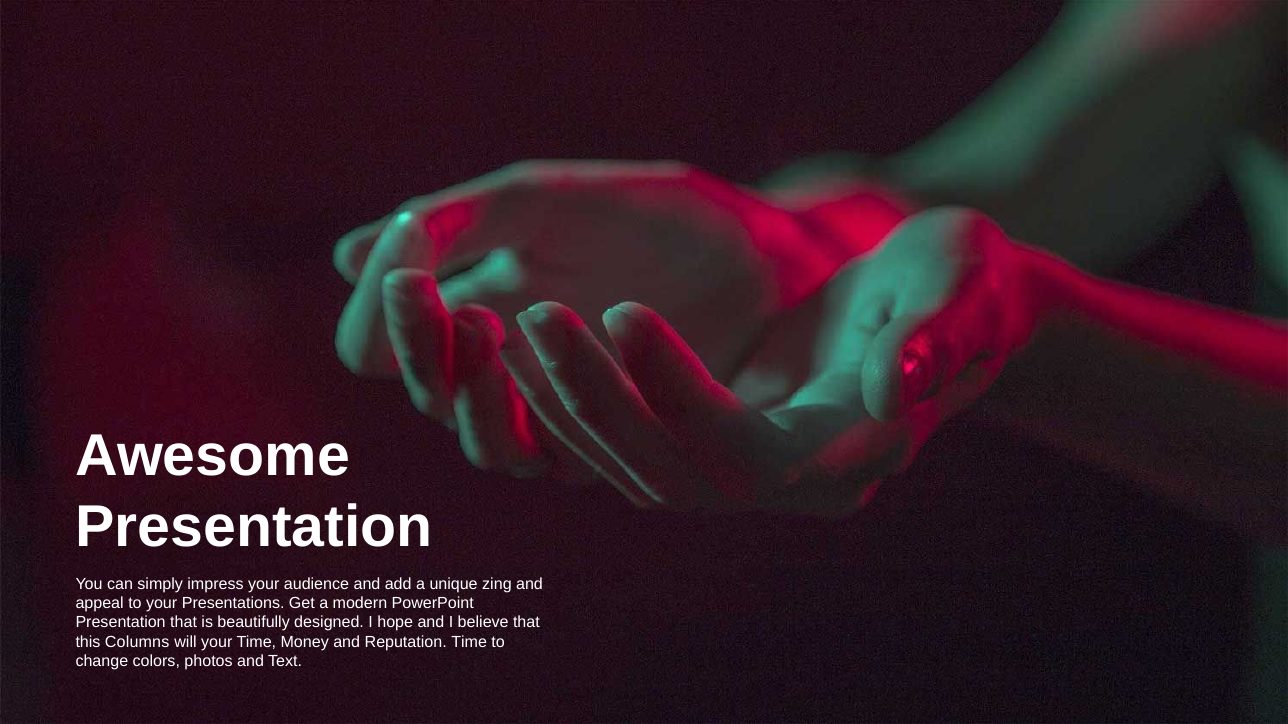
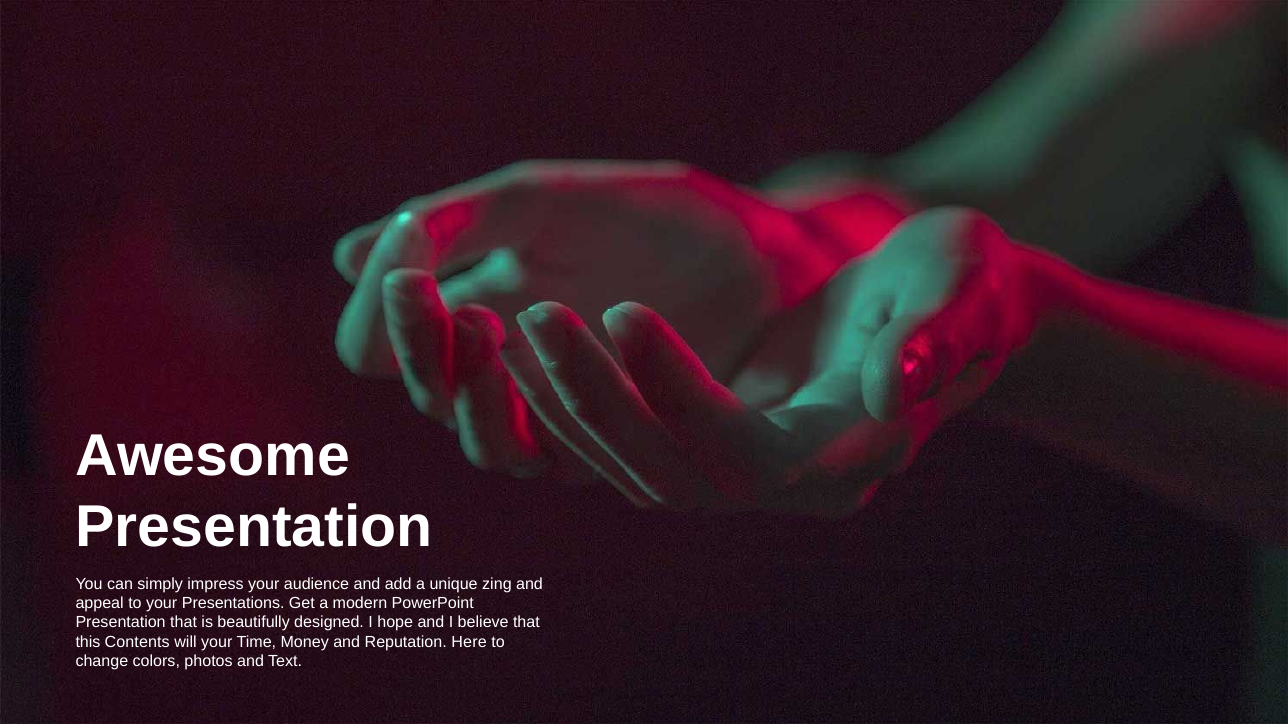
Columns: Columns -> Contents
Reputation Time: Time -> Here
